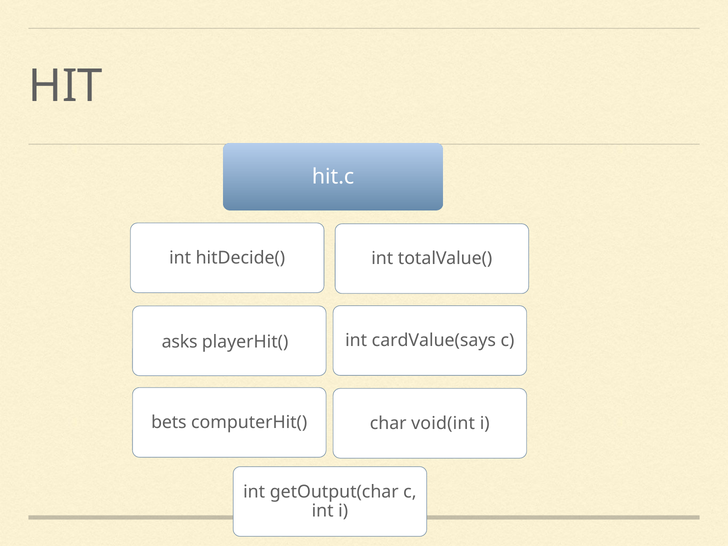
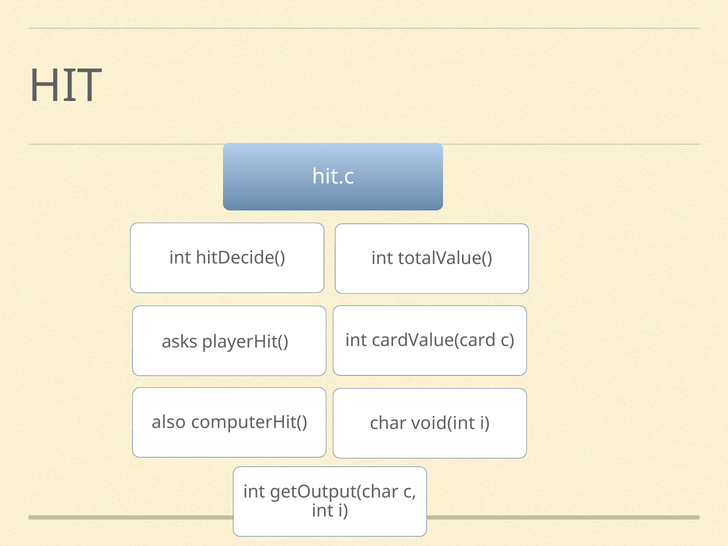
cardValue(says: cardValue(says -> cardValue(card
bets: bets -> also
